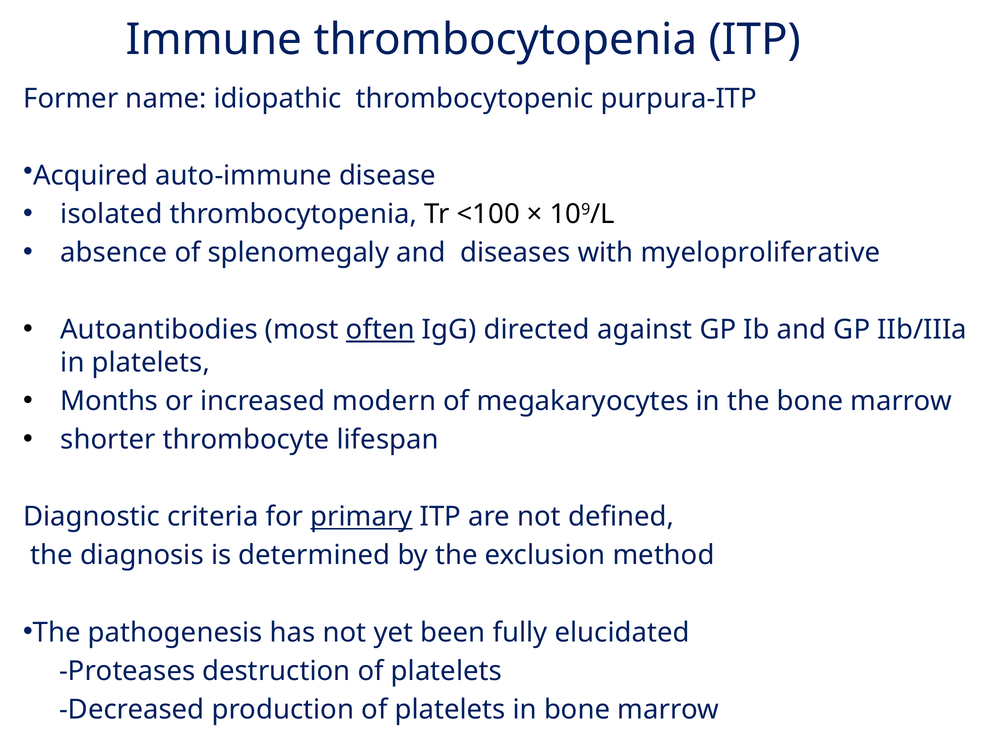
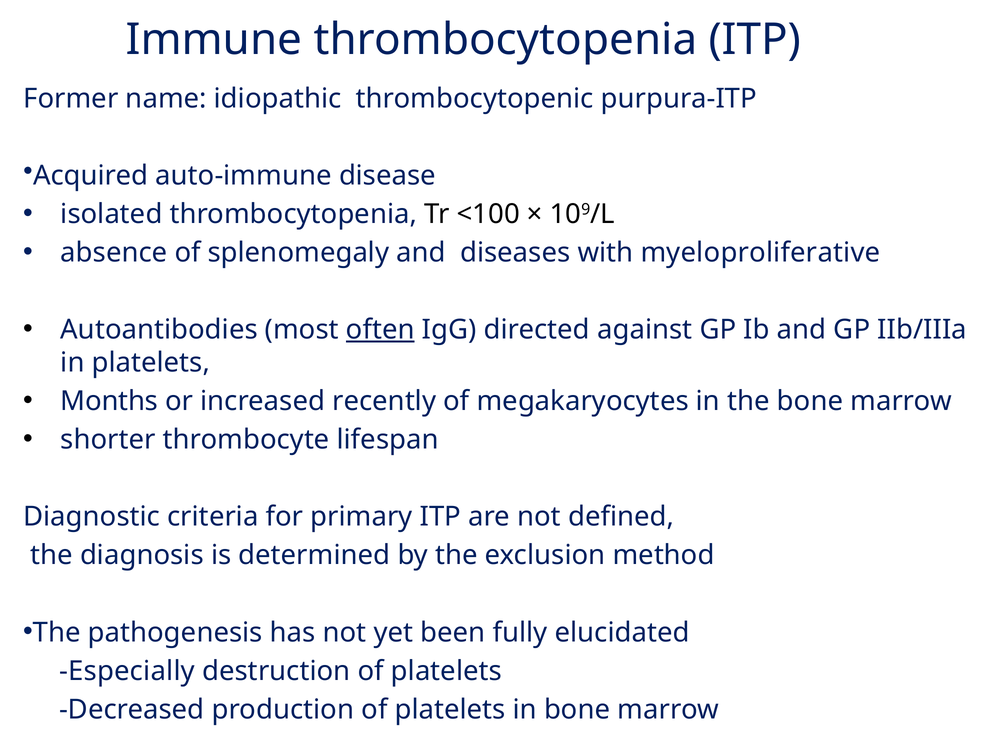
modern: modern -> recently
primary underline: present -> none
Proteases: Proteases -> Especially
